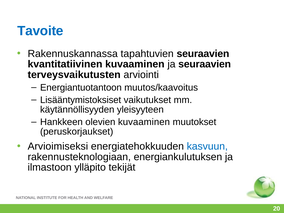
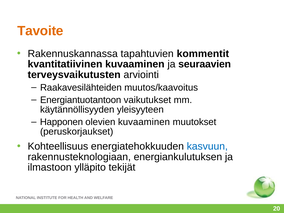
Tavoite colour: blue -> orange
tapahtuvien seuraavien: seuraavien -> kommentit
Energiantuotantoon: Energiantuotantoon -> Raakavesilähteiden
Lisääntymistoksiset: Lisääntymistoksiset -> Energiantuotantoon
Hankkeen: Hankkeen -> Happonen
Arvioimiseksi: Arvioimiseksi -> Kohteellisuus
